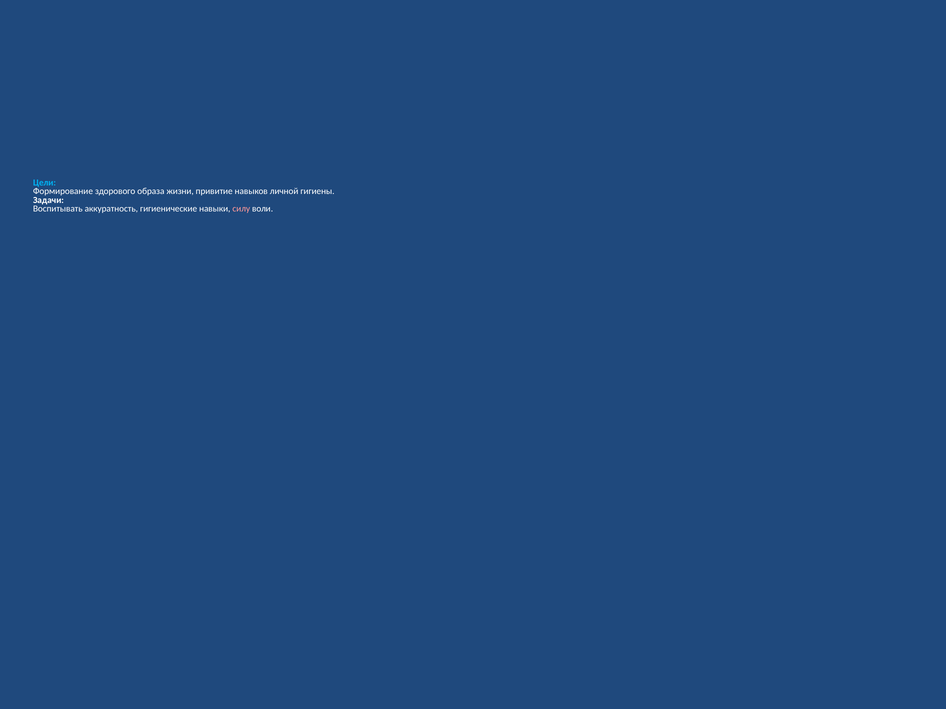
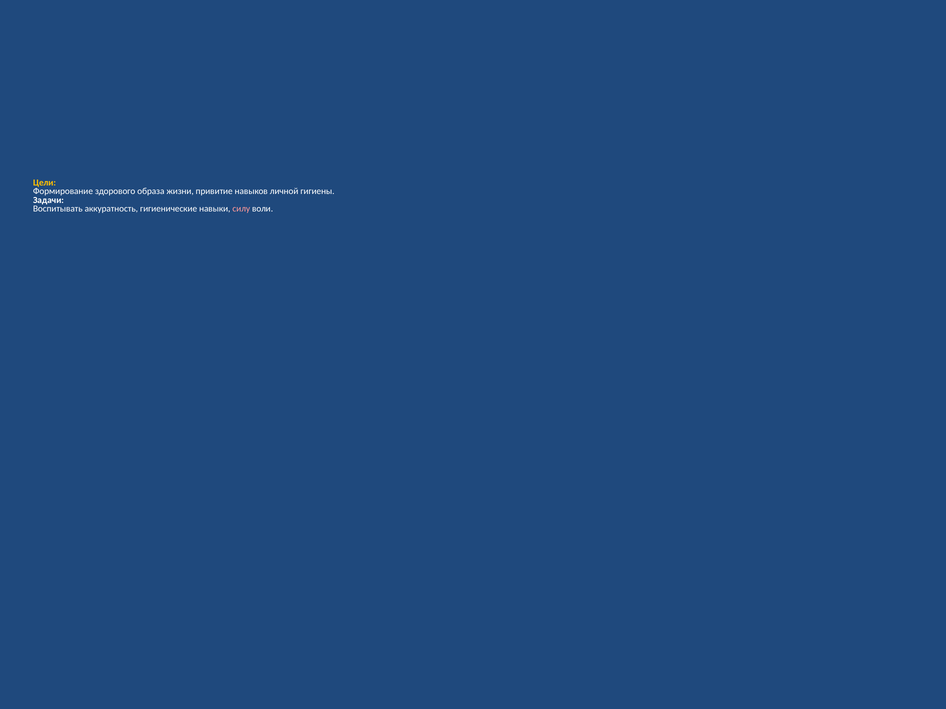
Цели colour: light blue -> yellow
